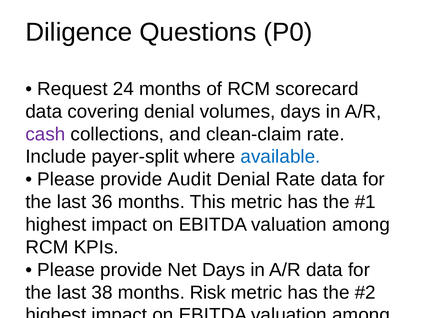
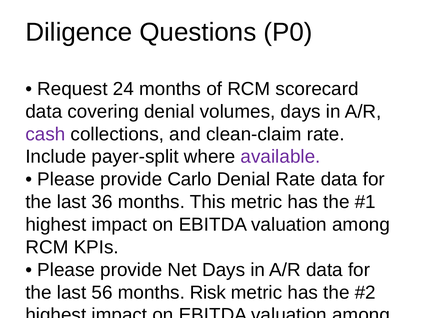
available colour: blue -> purple
Audit: Audit -> Carlo
38: 38 -> 56
